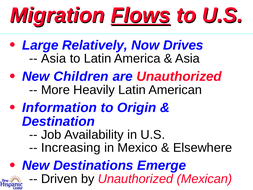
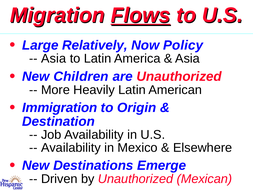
Drives: Drives -> Policy
Information: Information -> Immigration
Increasing at (71, 147): Increasing -> Availability
